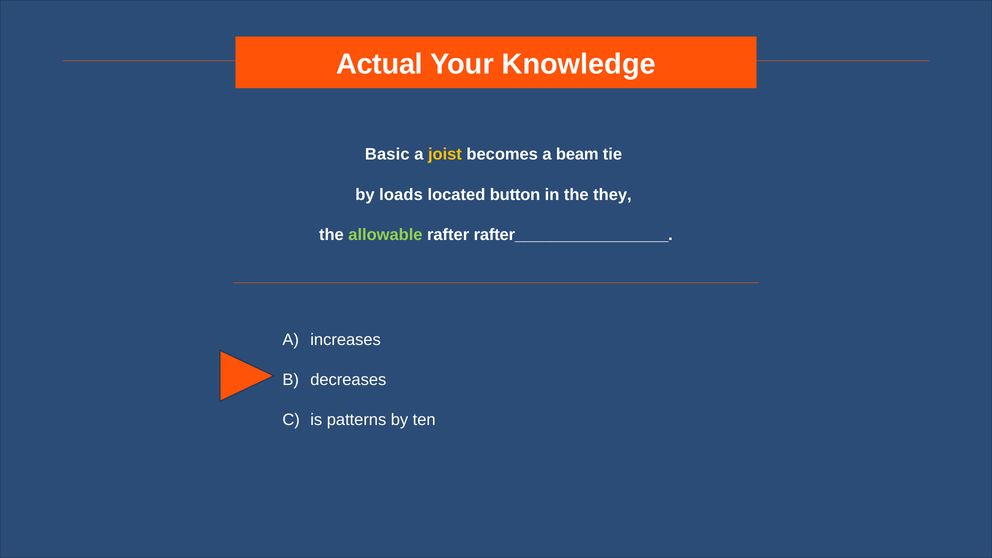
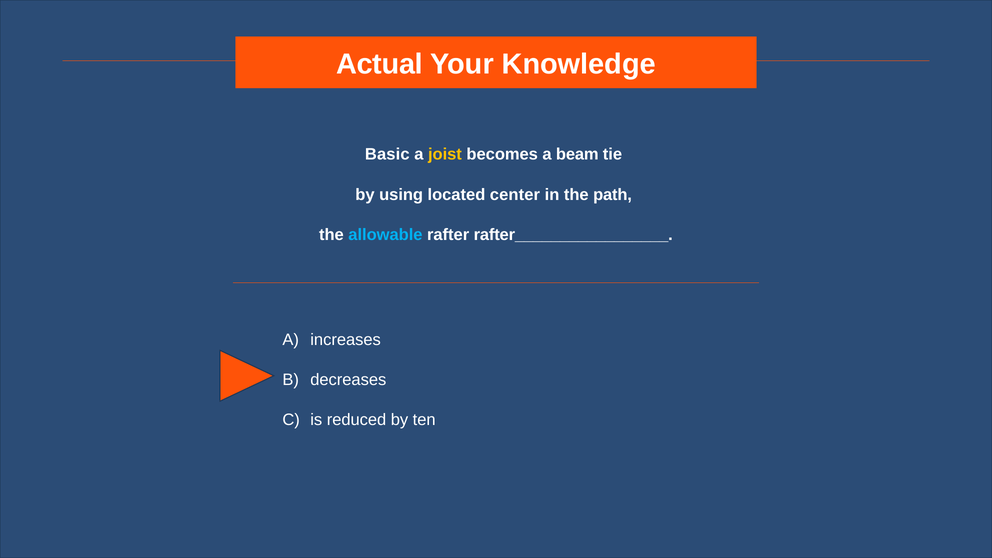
loads: loads -> using
button: button -> center
they: they -> path
allowable colour: light green -> light blue
patterns: patterns -> reduced
